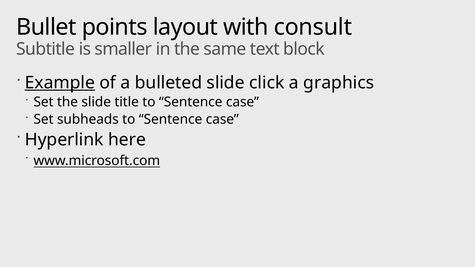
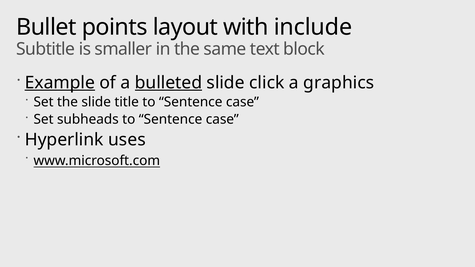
consult: consult -> include
bulleted underline: none -> present
here: here -> uses
